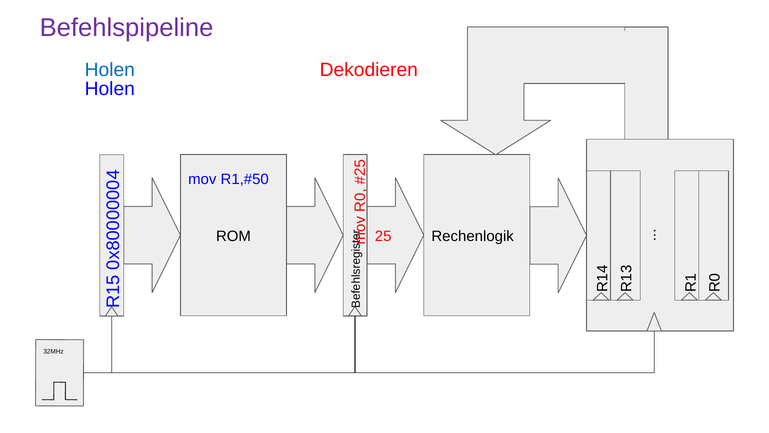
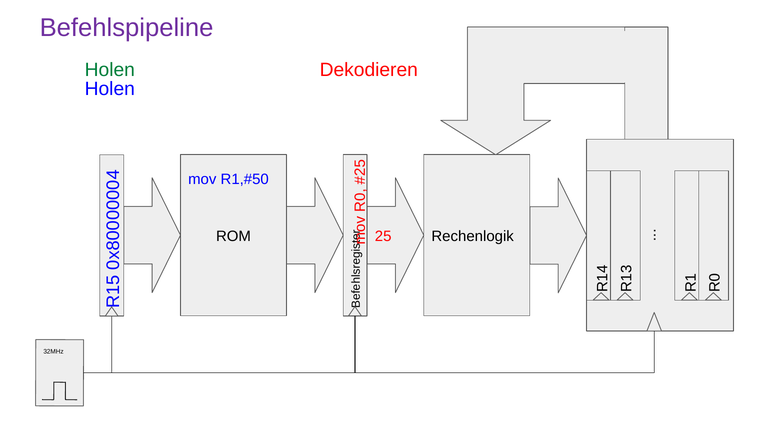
Holen at (110, 70) colour: blue -> green
